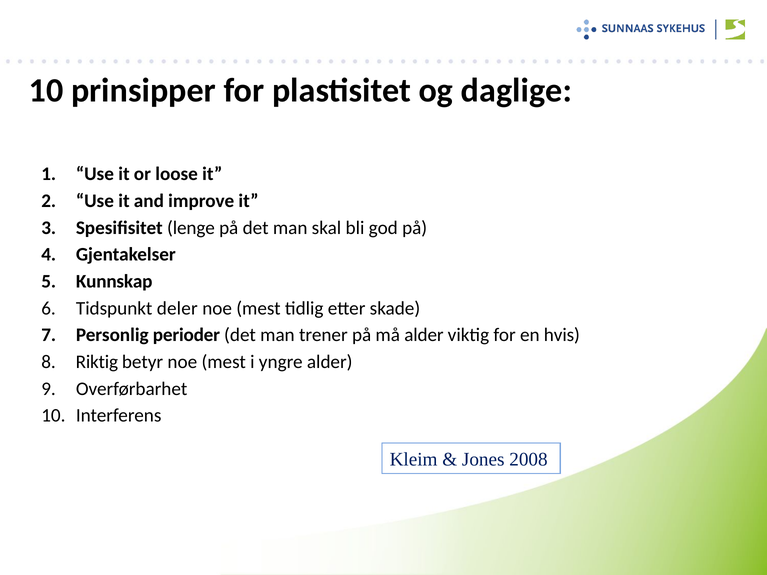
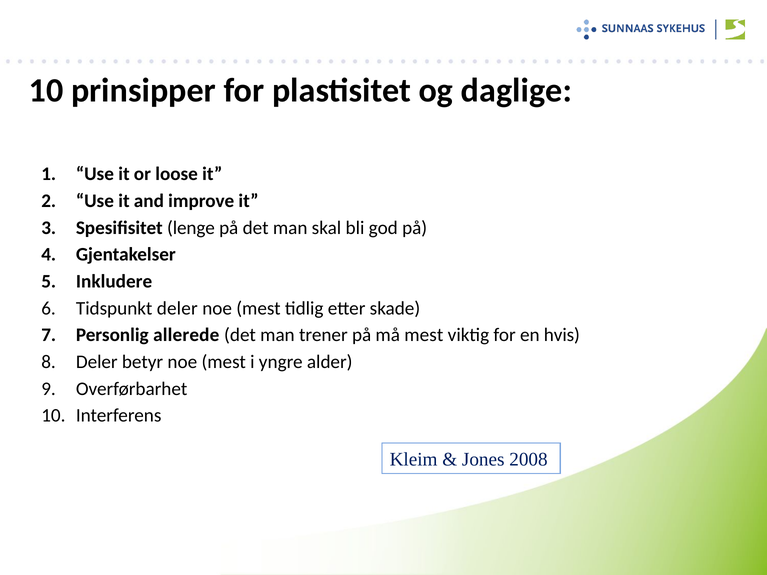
Kunnskap: Kunnskap -> Inkludere
perioder: perioder -> allerede
må alder: alder -> mest
Riktig at (97, 362): Riktig -> Deler
